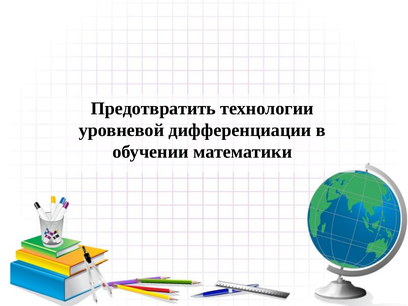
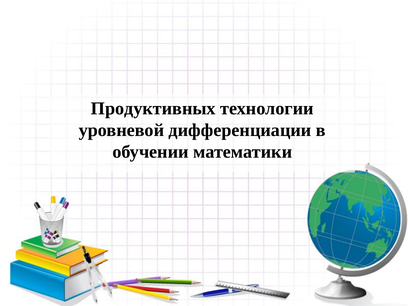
Предотвратить: Предотвратить -> Продуктивных
